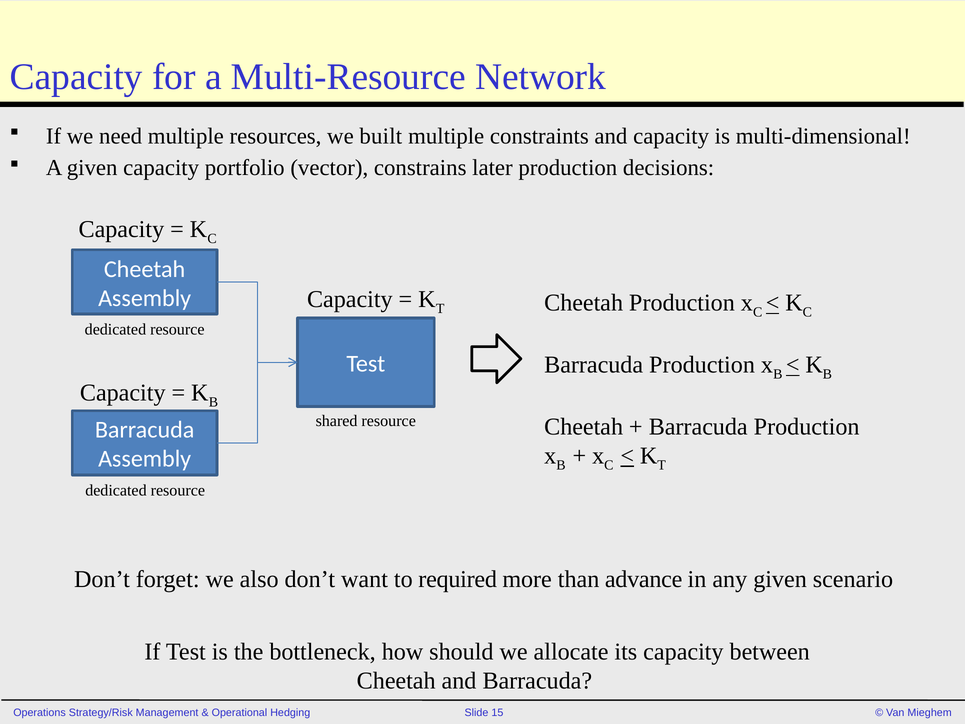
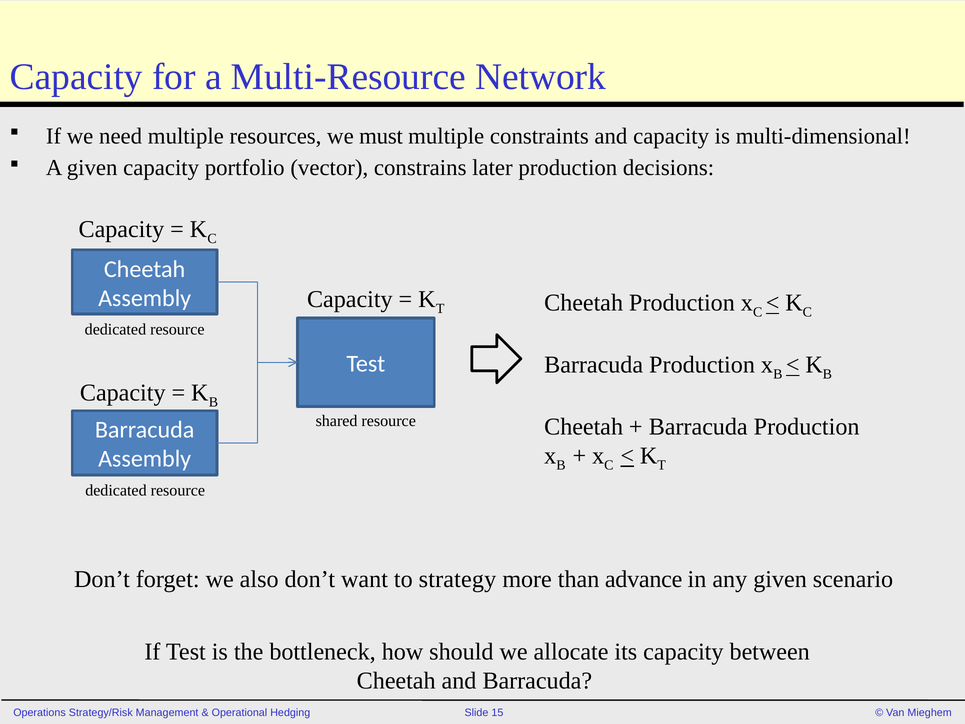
built: built -> must
required: required -> strategy
